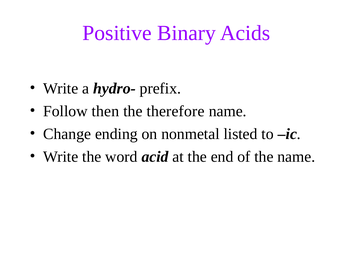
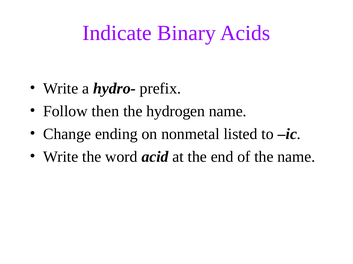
Positive: Positive -> Indicate
therefore: therefore -> hydrogen
